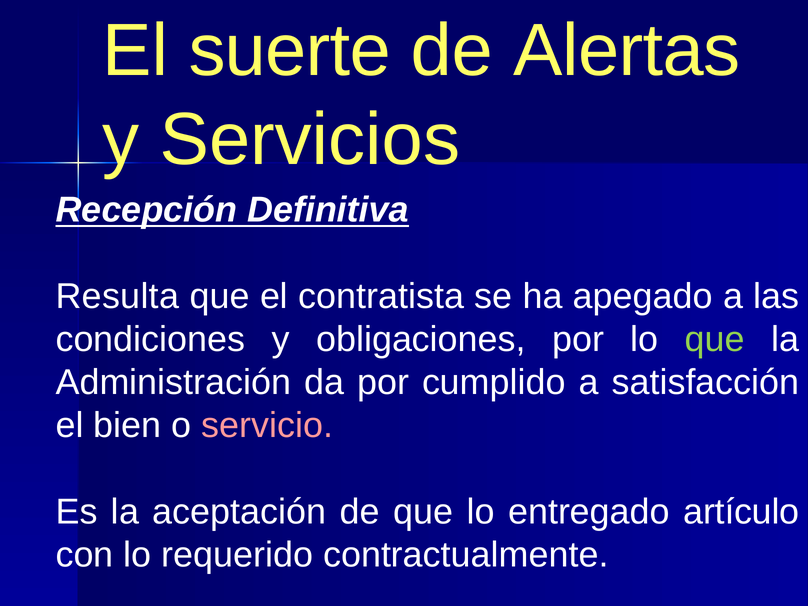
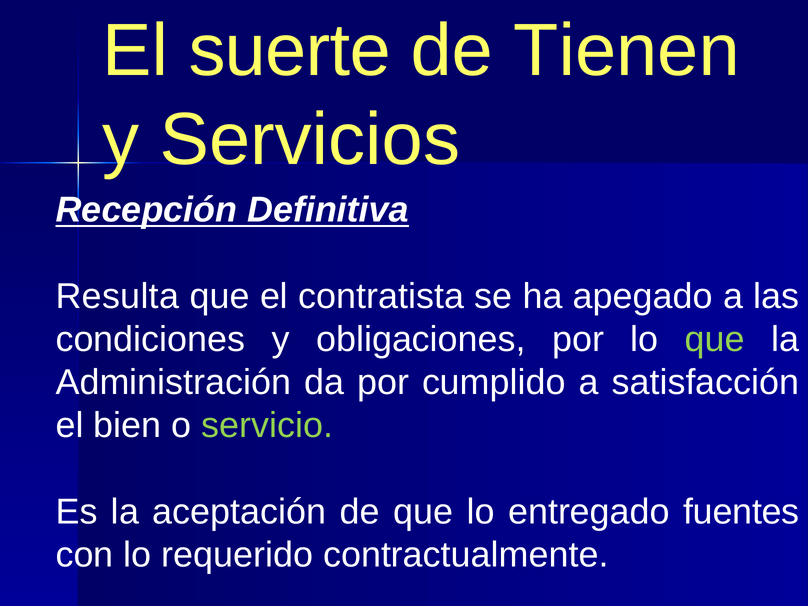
Alertas: Alertas -> Tienen
servicio colour: pink -> light green
artículo: artículo -> fuentes
